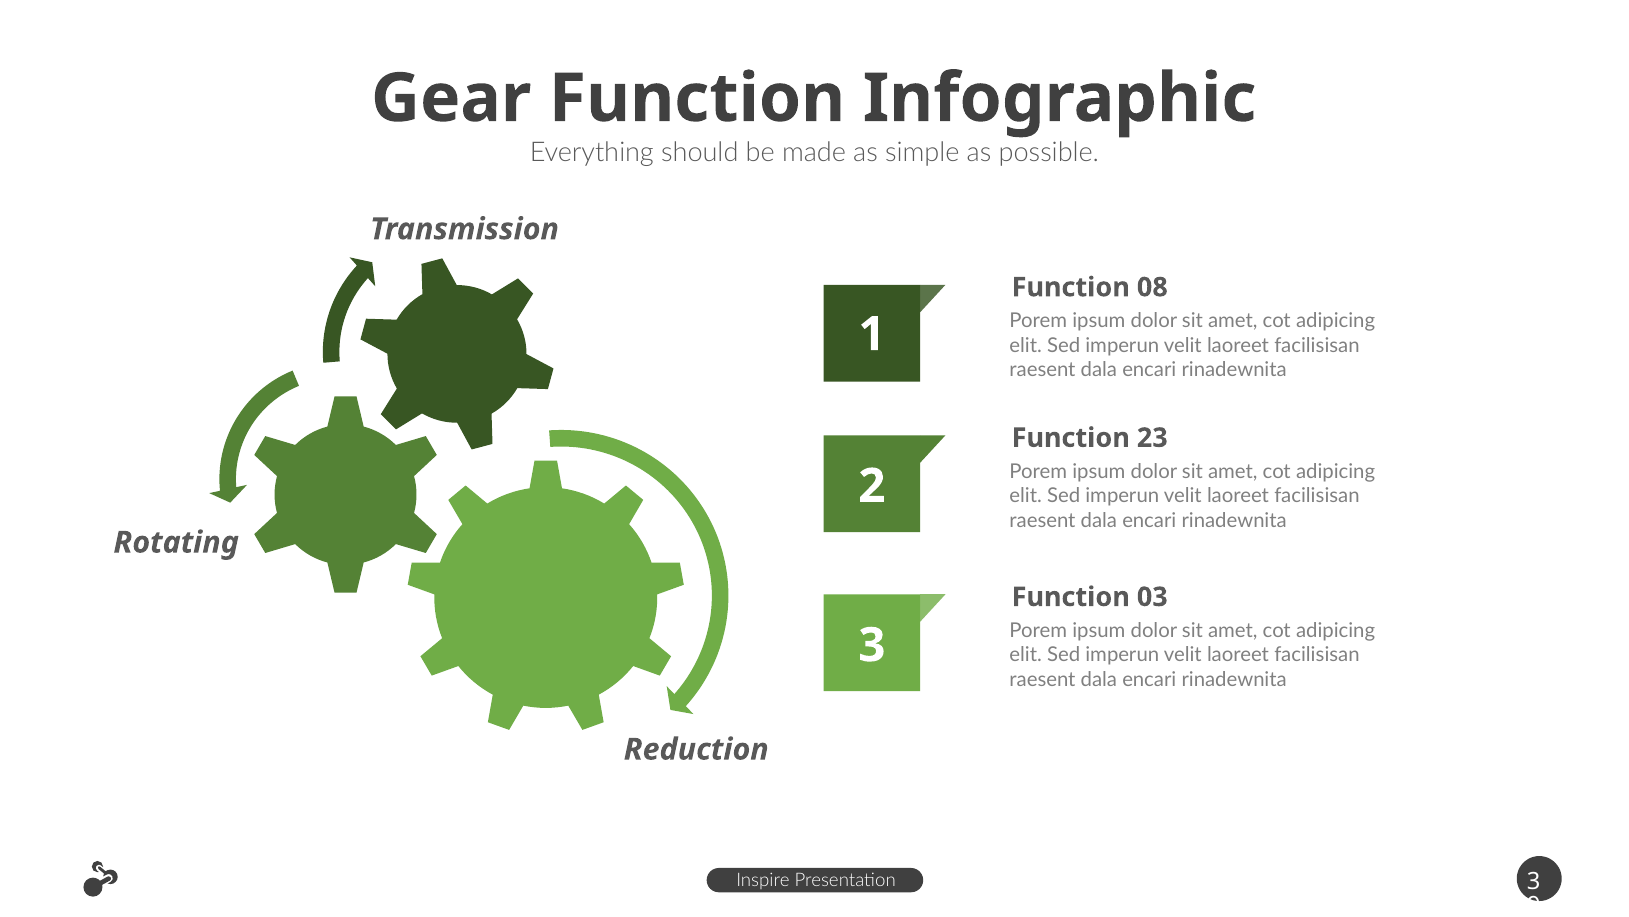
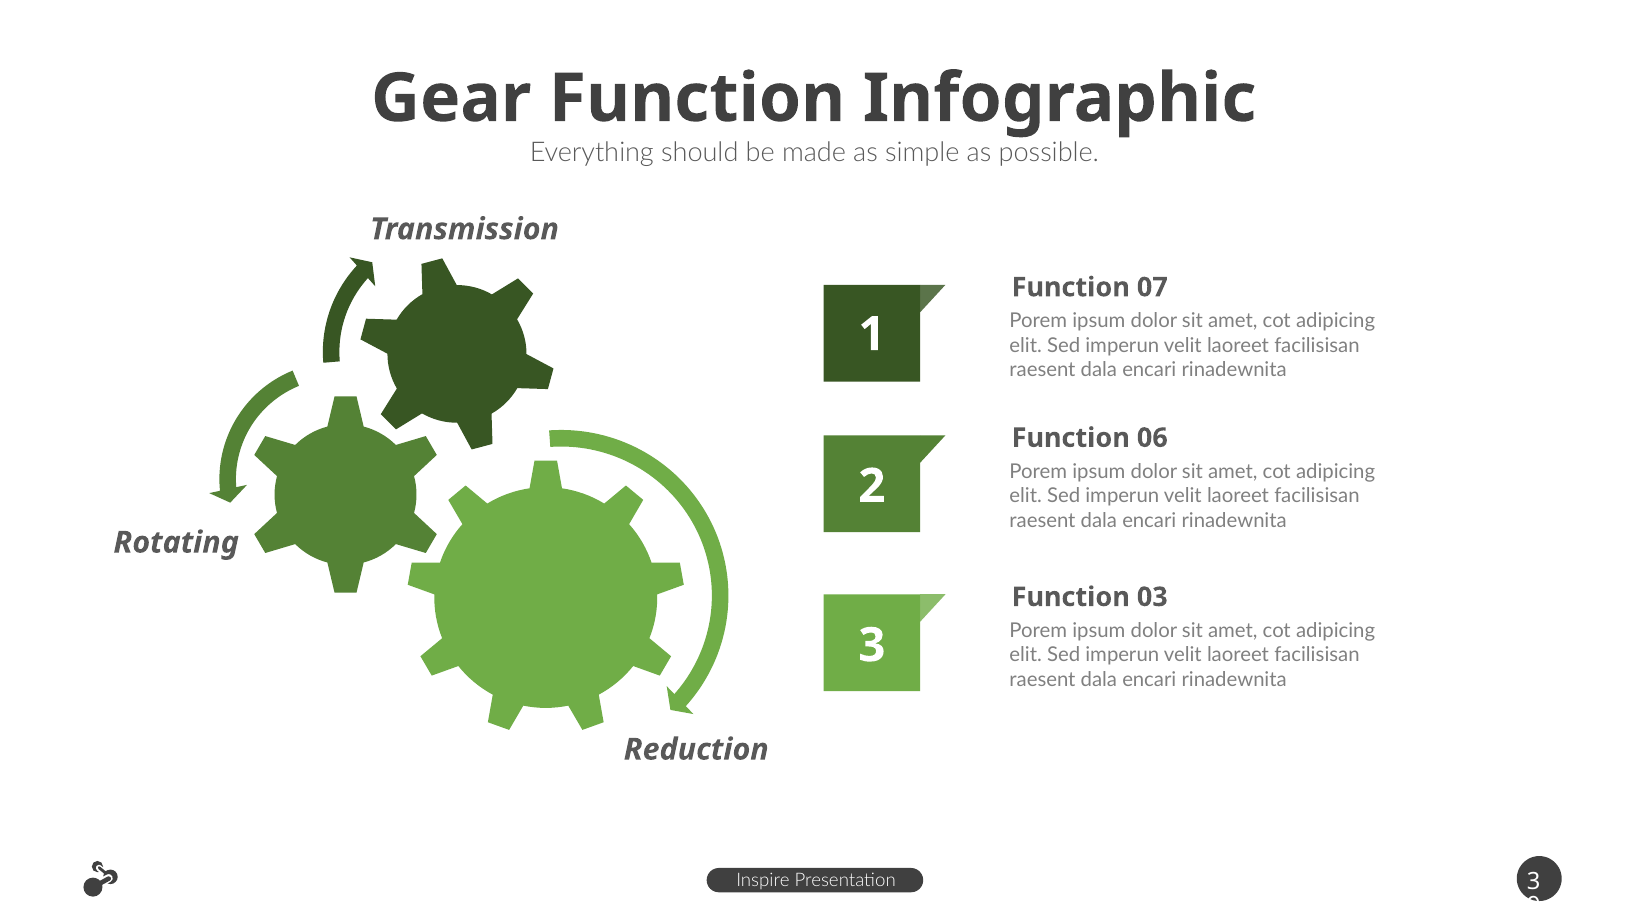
08: 08 -> 07
23: 23 -> 06
